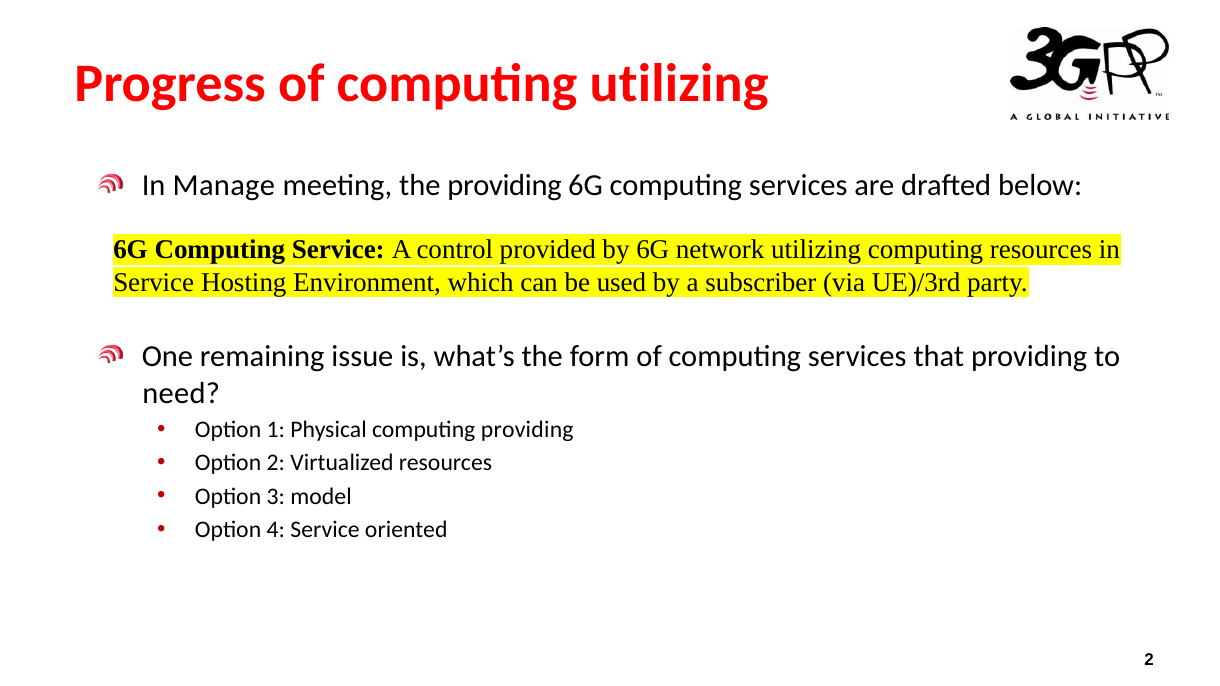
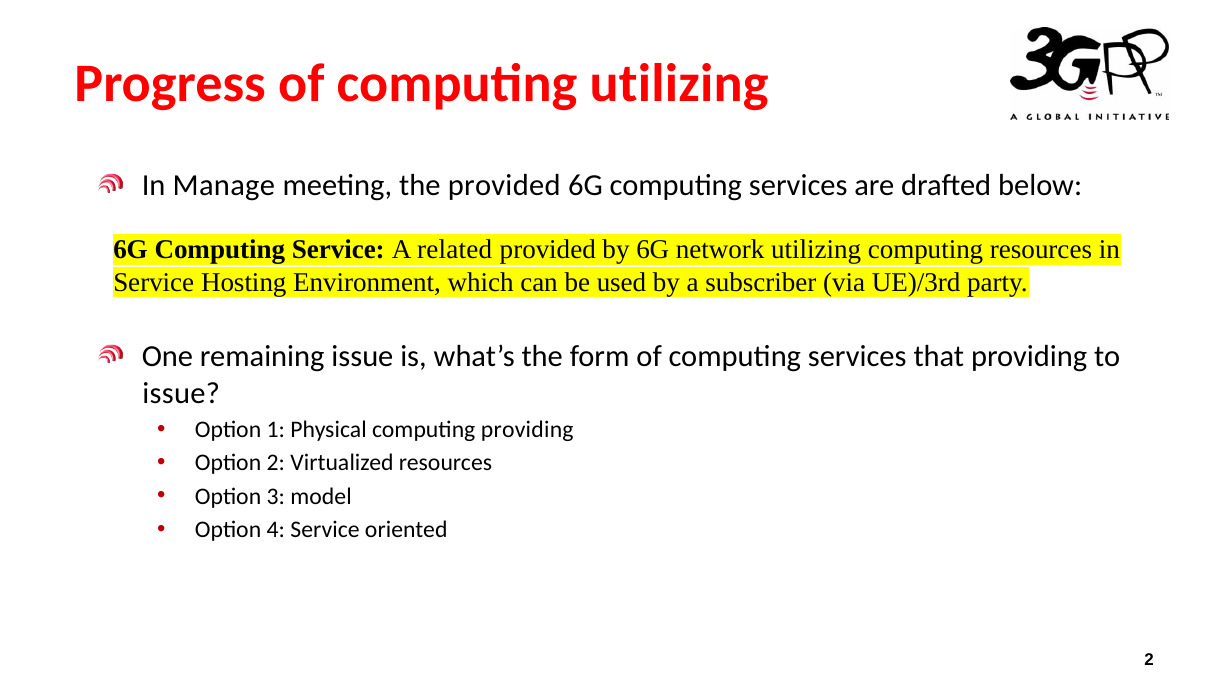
the providing: providing -> provided
control: control -> related
need at (181, 393): need -> issue
